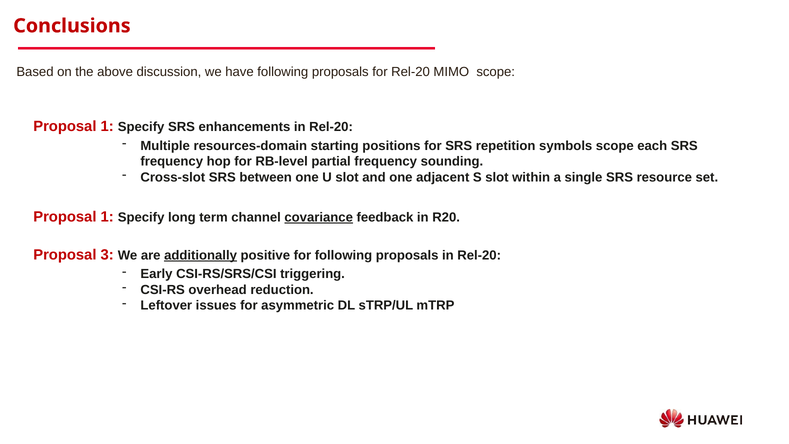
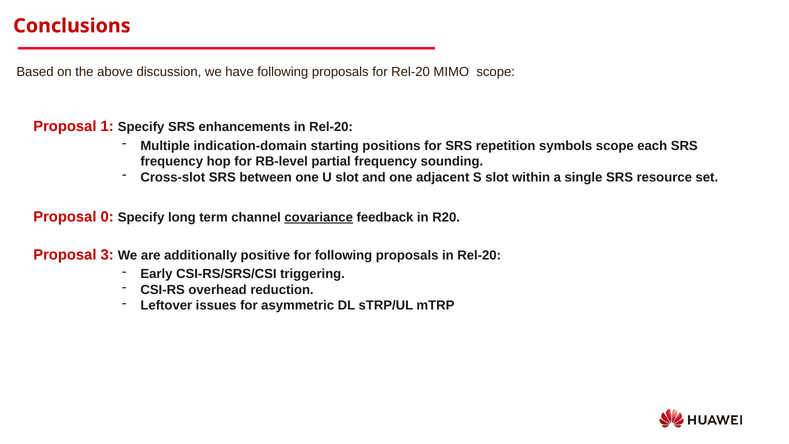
resources-domain: resources-domain -> indication-domain
1 at (107, 217): 1 -> 0
additionally underline: present -> none
